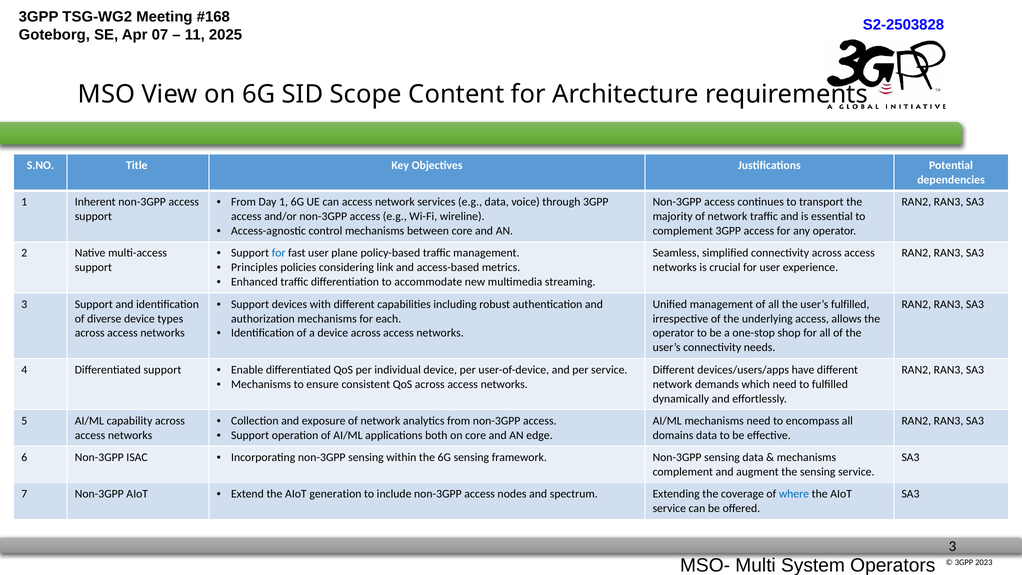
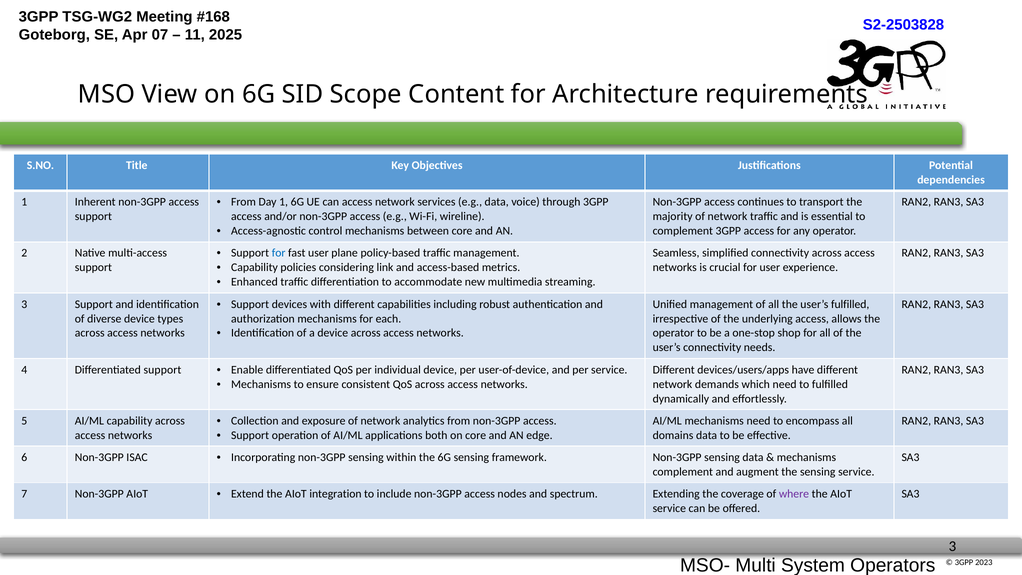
Principles at (254, 268): Principles -> Capability
generation: generation -> integration
where colour: blue -> purple
